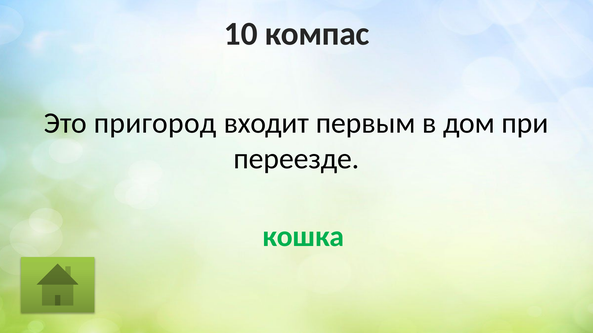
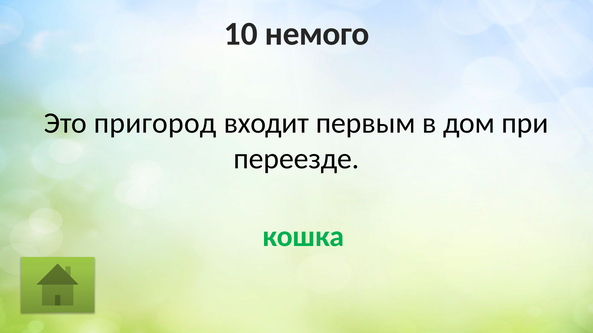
компас: компас -> немого
